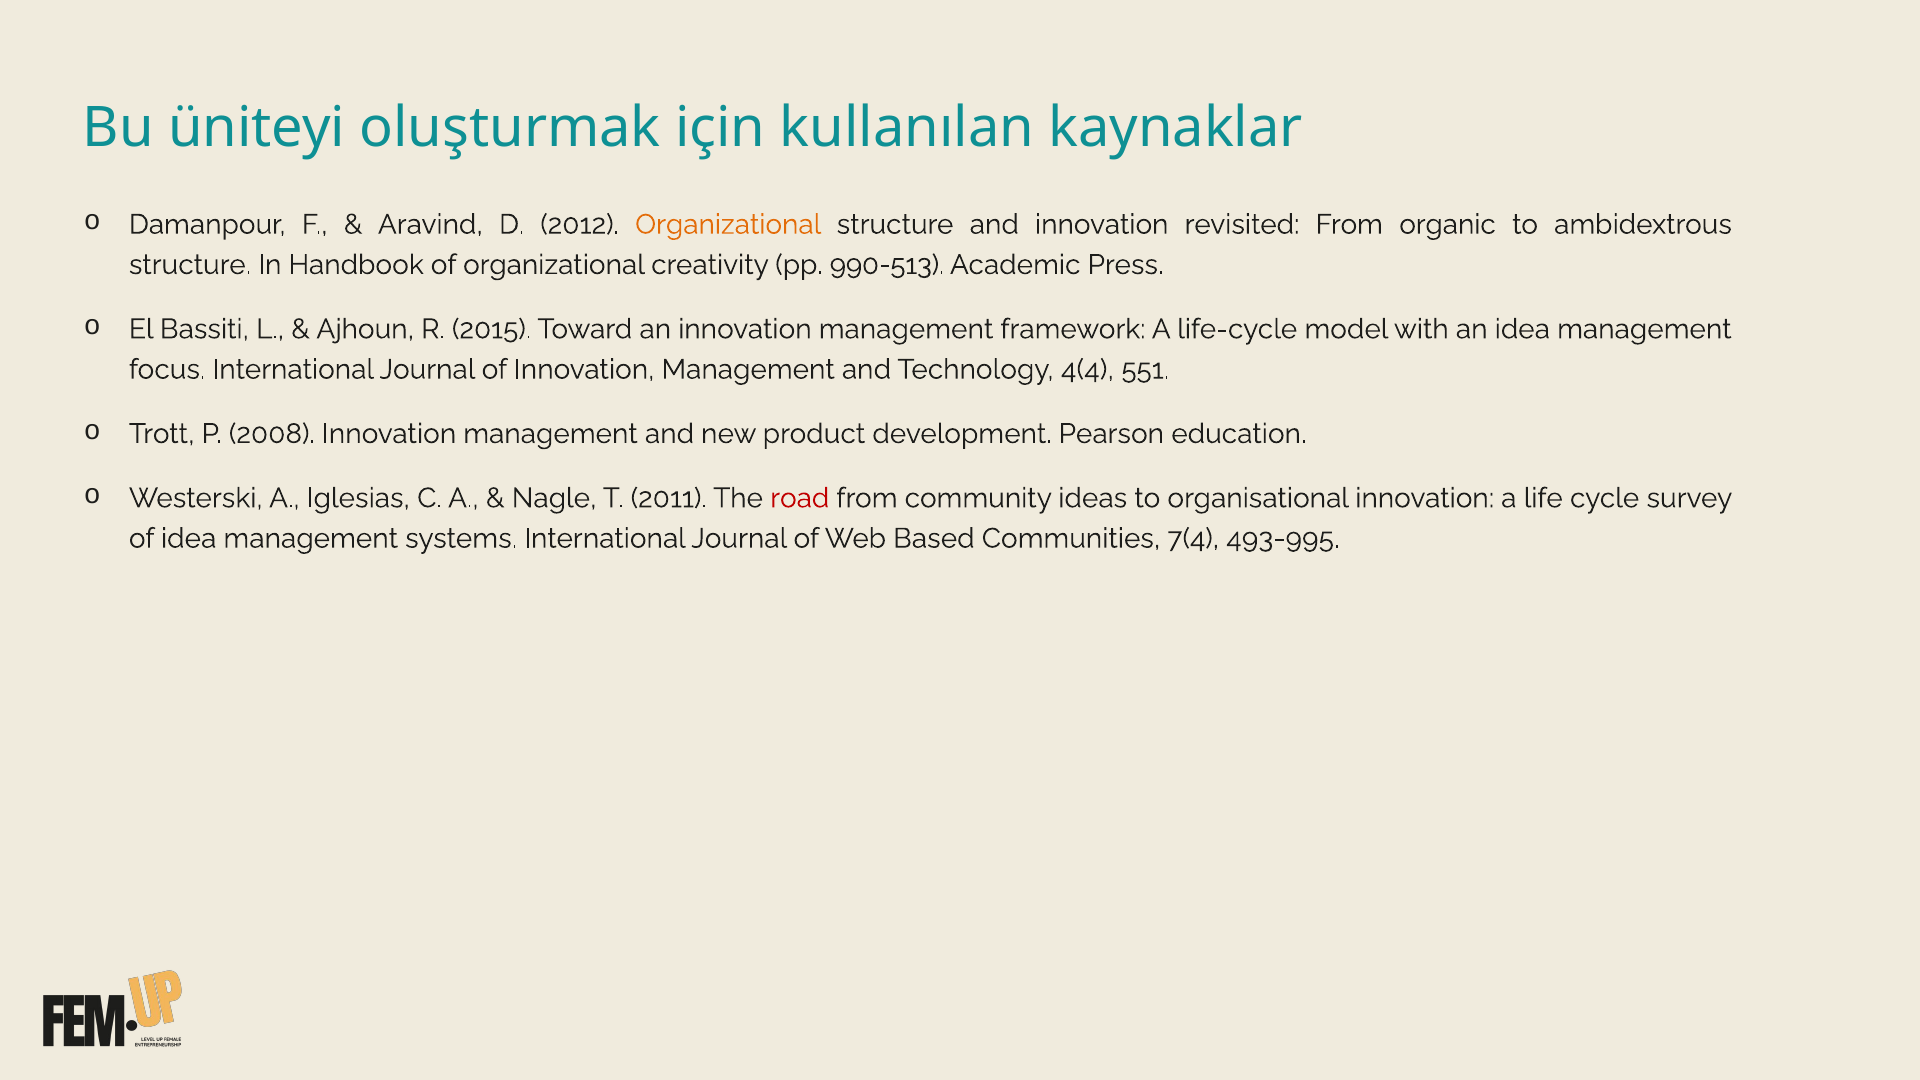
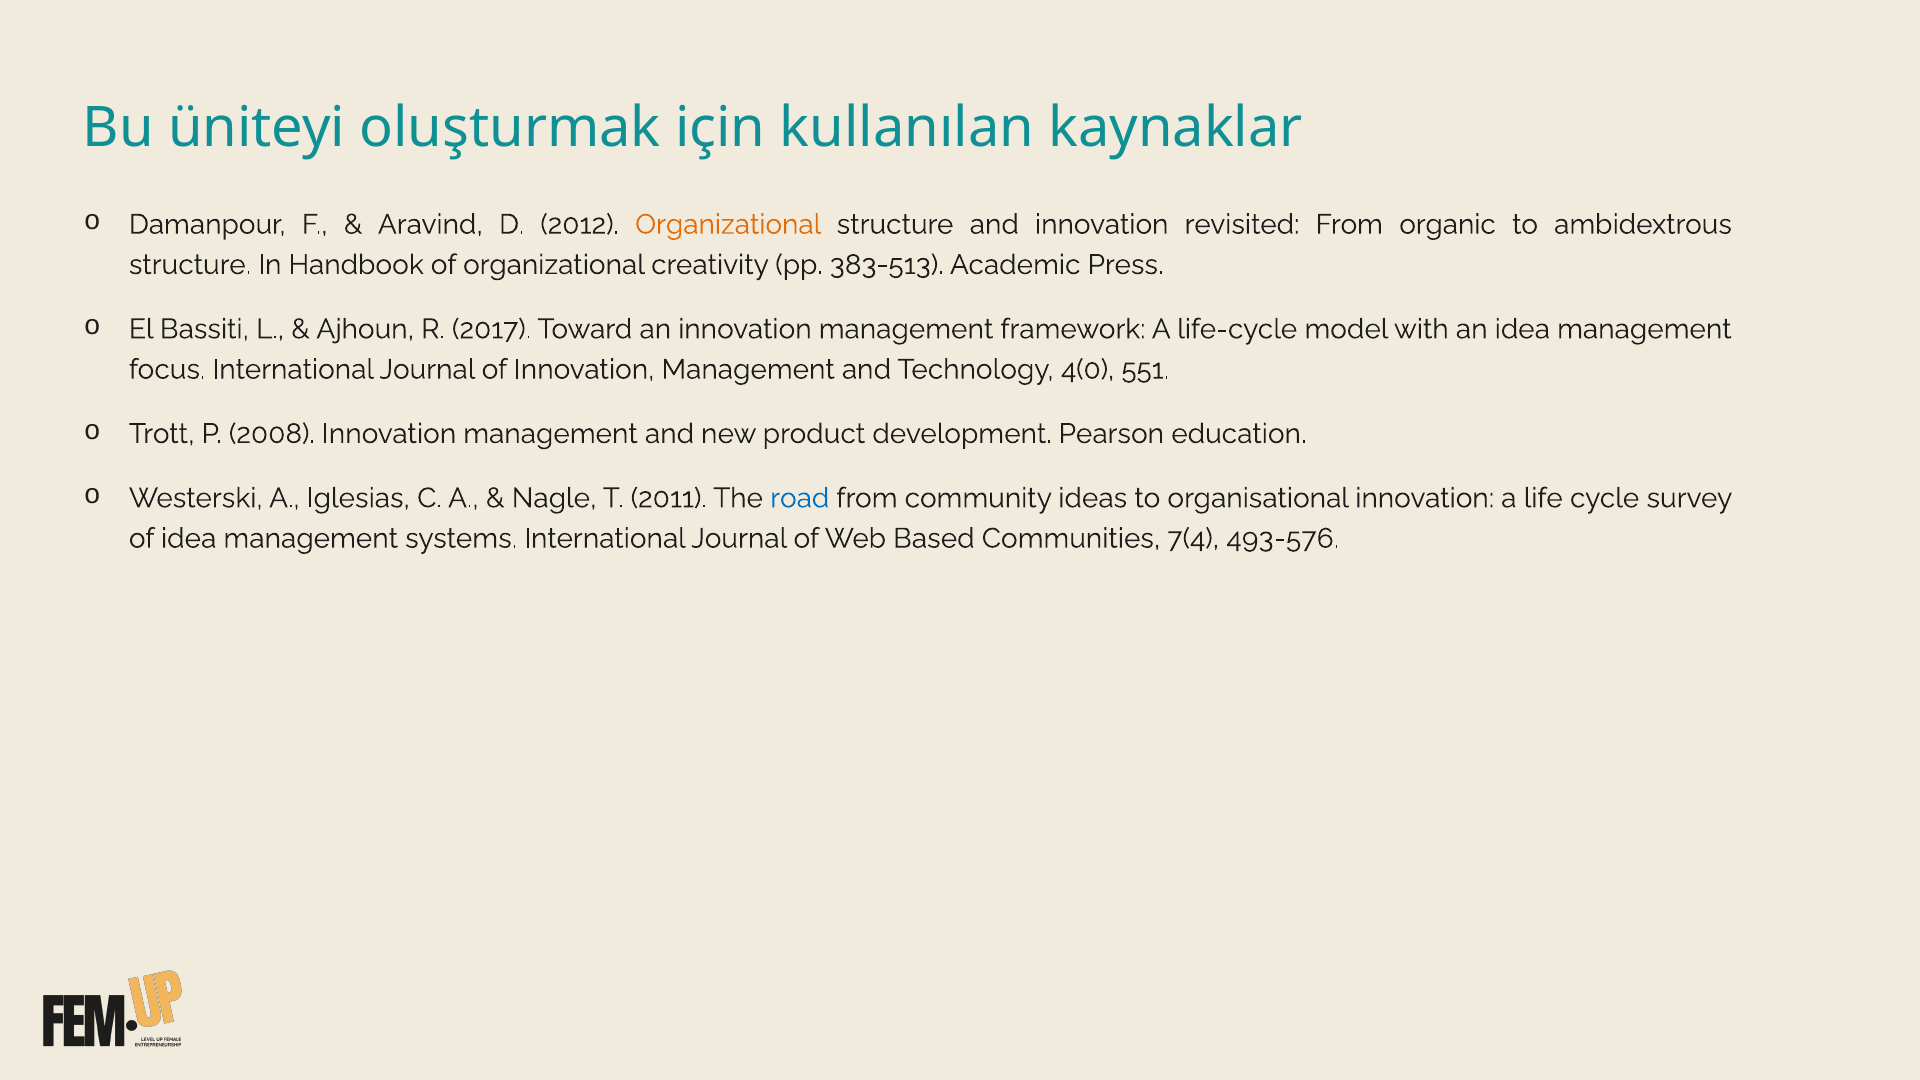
990-513: 990-513 -> 383-513
2015: 2015 -> 2017
4(4: 4(4 -> 4(0
road colour: red -> blue
493-995: 493-995 -> 493-576
